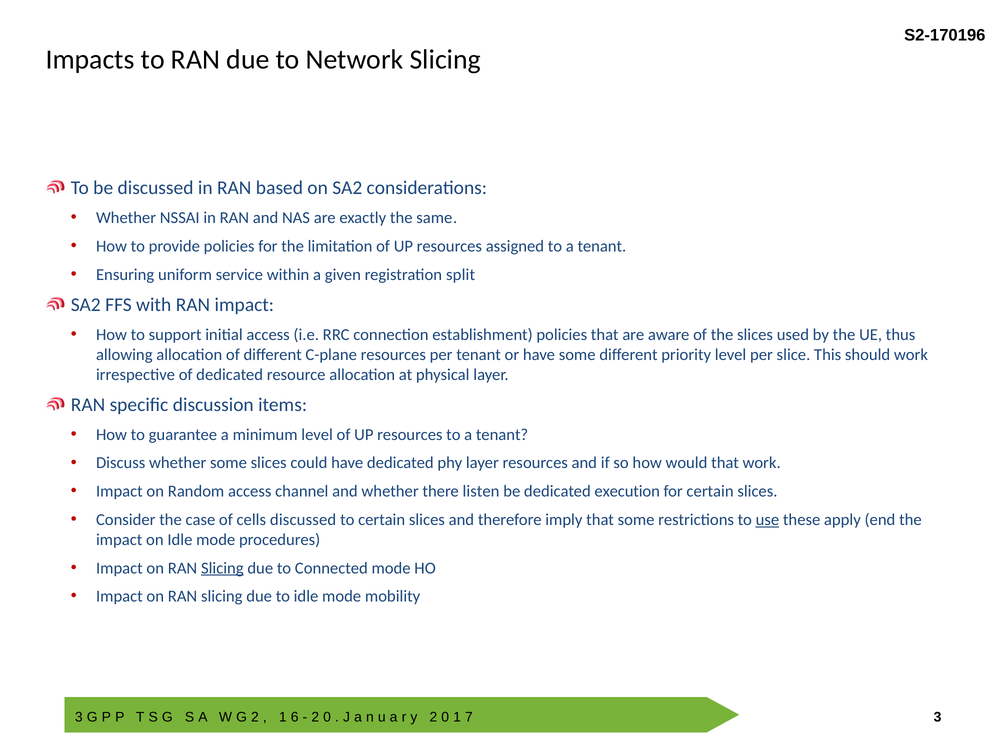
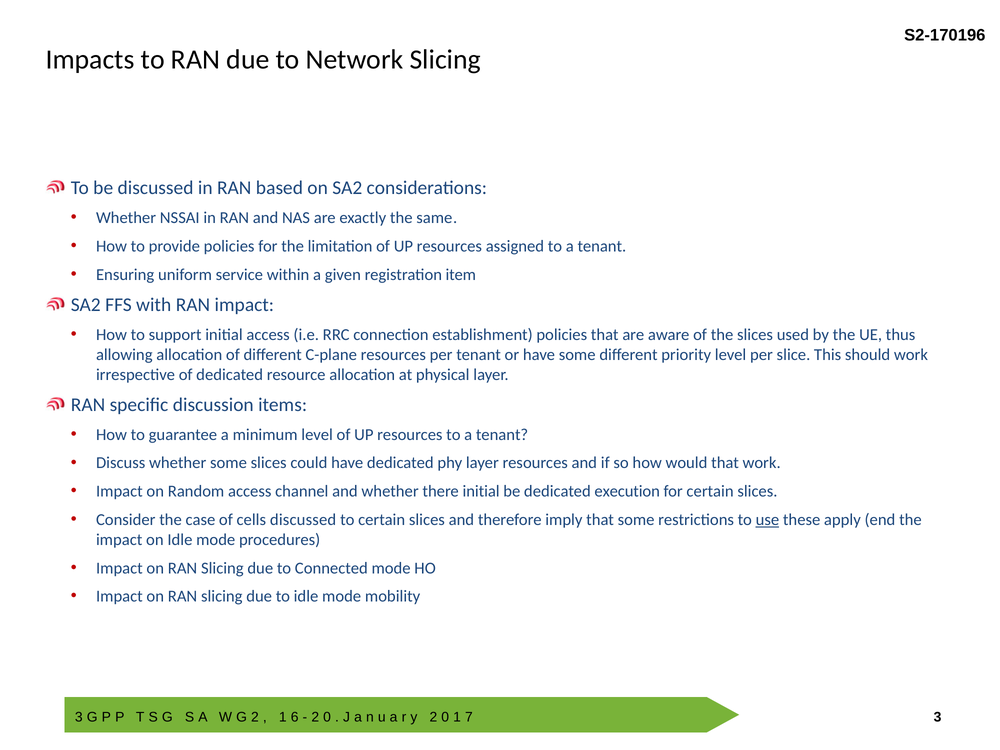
split: split -> item
there listen: listen -> initial
Slicing at (222, 568) underline: present -> none
